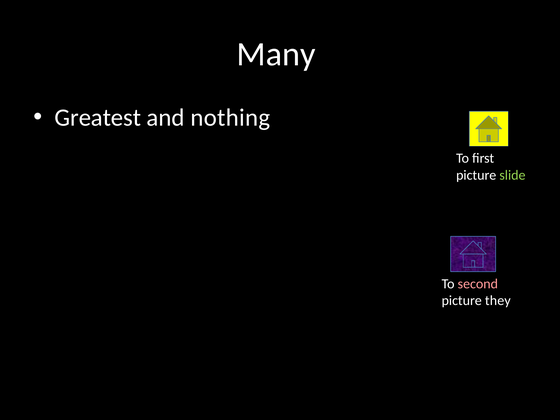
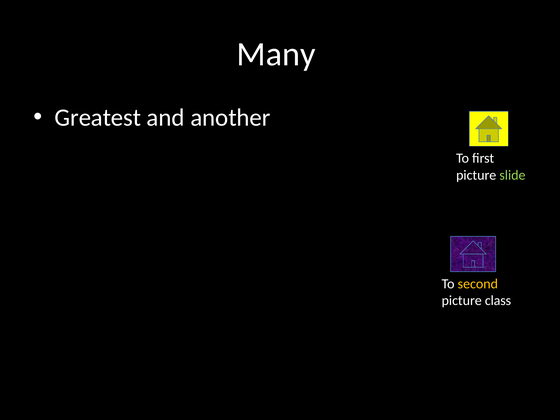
nothing: nothing -> another
second colour: pink -> yellow
they: they -> class
